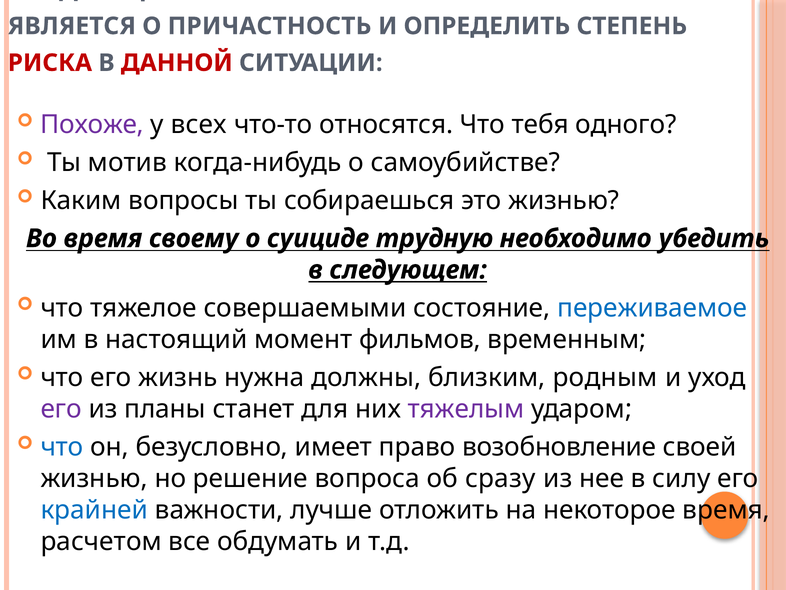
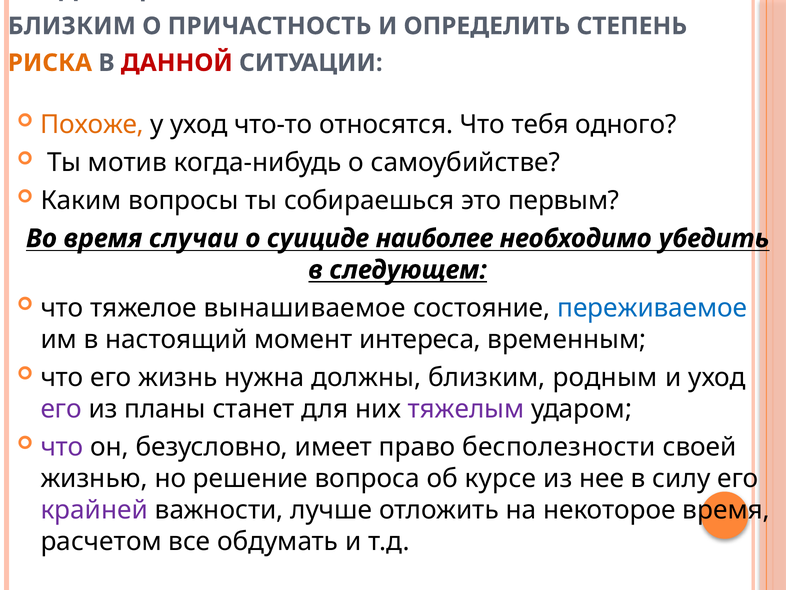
ЯВЛЯЕТСЯ at (72, 26): ЯВЛЯЕТСЯ -> БЛИЗКИМ
РИСКА colour: red -> orange
Похоже colour: purple -> orange
у всех: всех -> уход
это жизнью: жизнью -> первым
своему: своему -> случаи
трудную: трудную -> наиболее
совершаемыми: совершаемыми -> вынашиваемое
фильмов: фильмов -> интереса
что at (62, 447) colour: blue -> purple
возобновление: возобновление -> бесполезности
сразу: сразу -> курсе
крайней colour: blue -> purple
